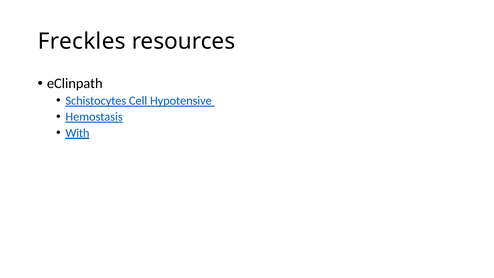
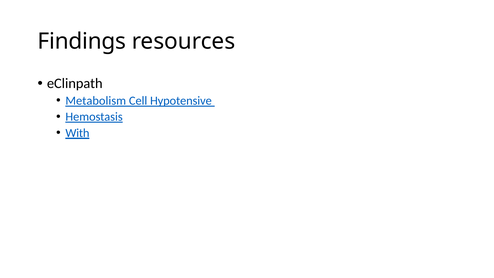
Freckles: Freckles -> Findings
Schistocytes: Schistocytes -> Metabolism
